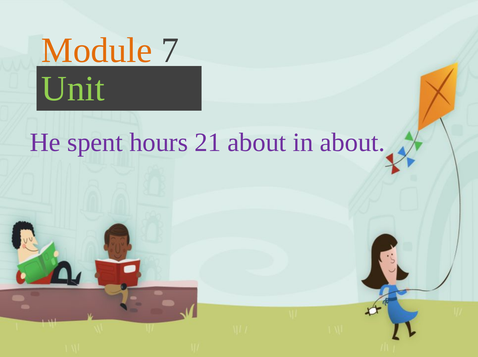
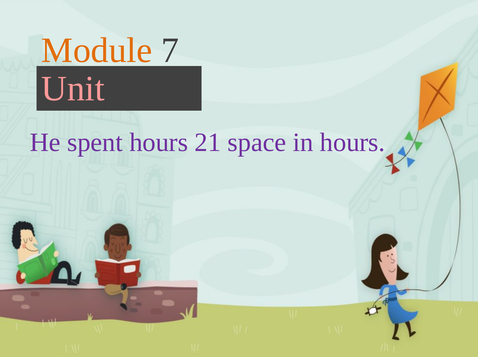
Unit colour: light green -> pink
21 about: about -> space
in about: about -> hours
